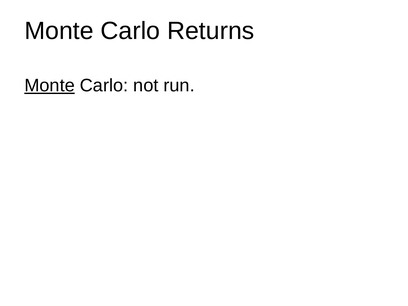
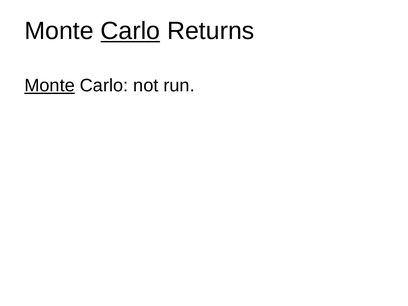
Carlo at (130, 31) underline: none -> present
